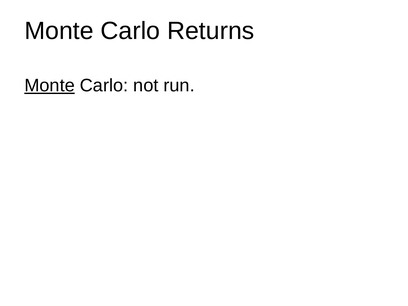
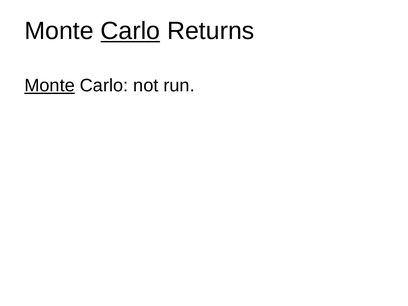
Carlo at (130, 31) underline: none -> present
